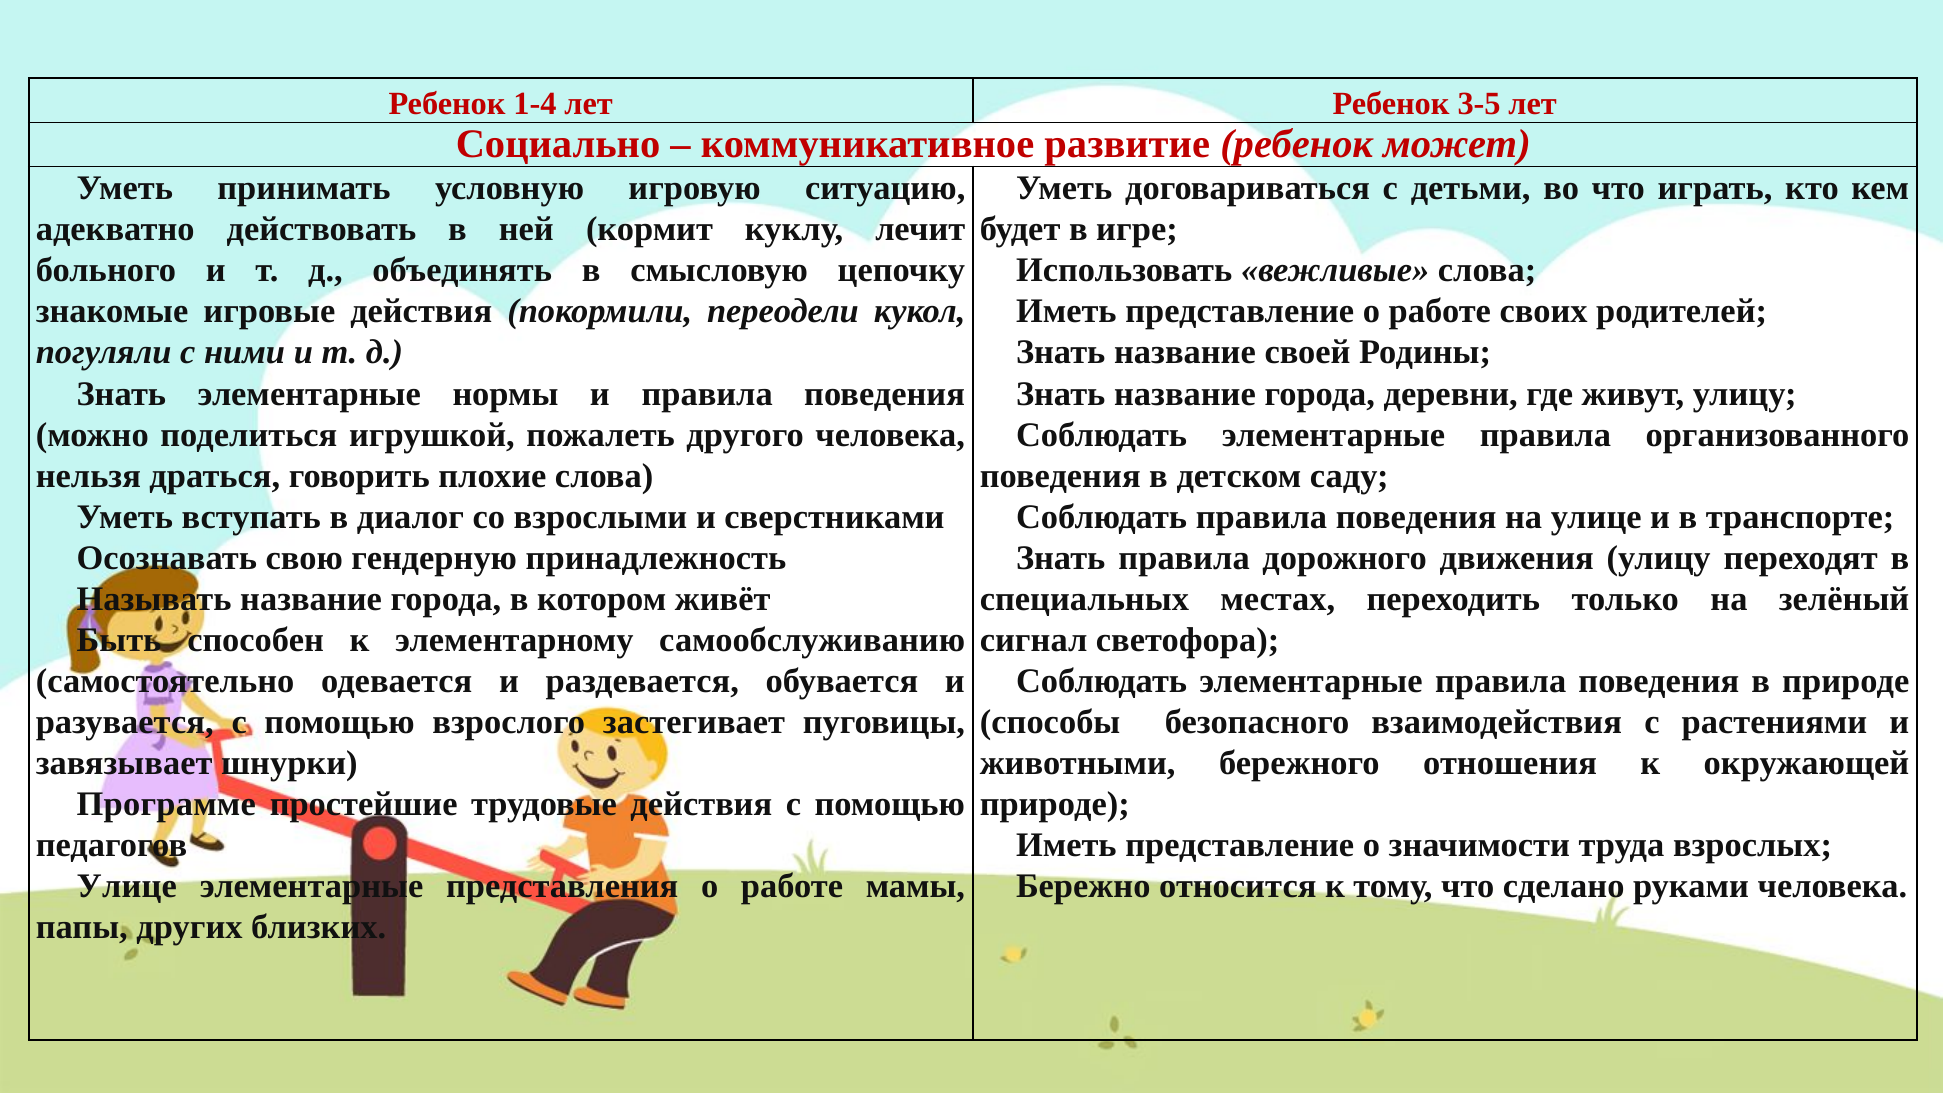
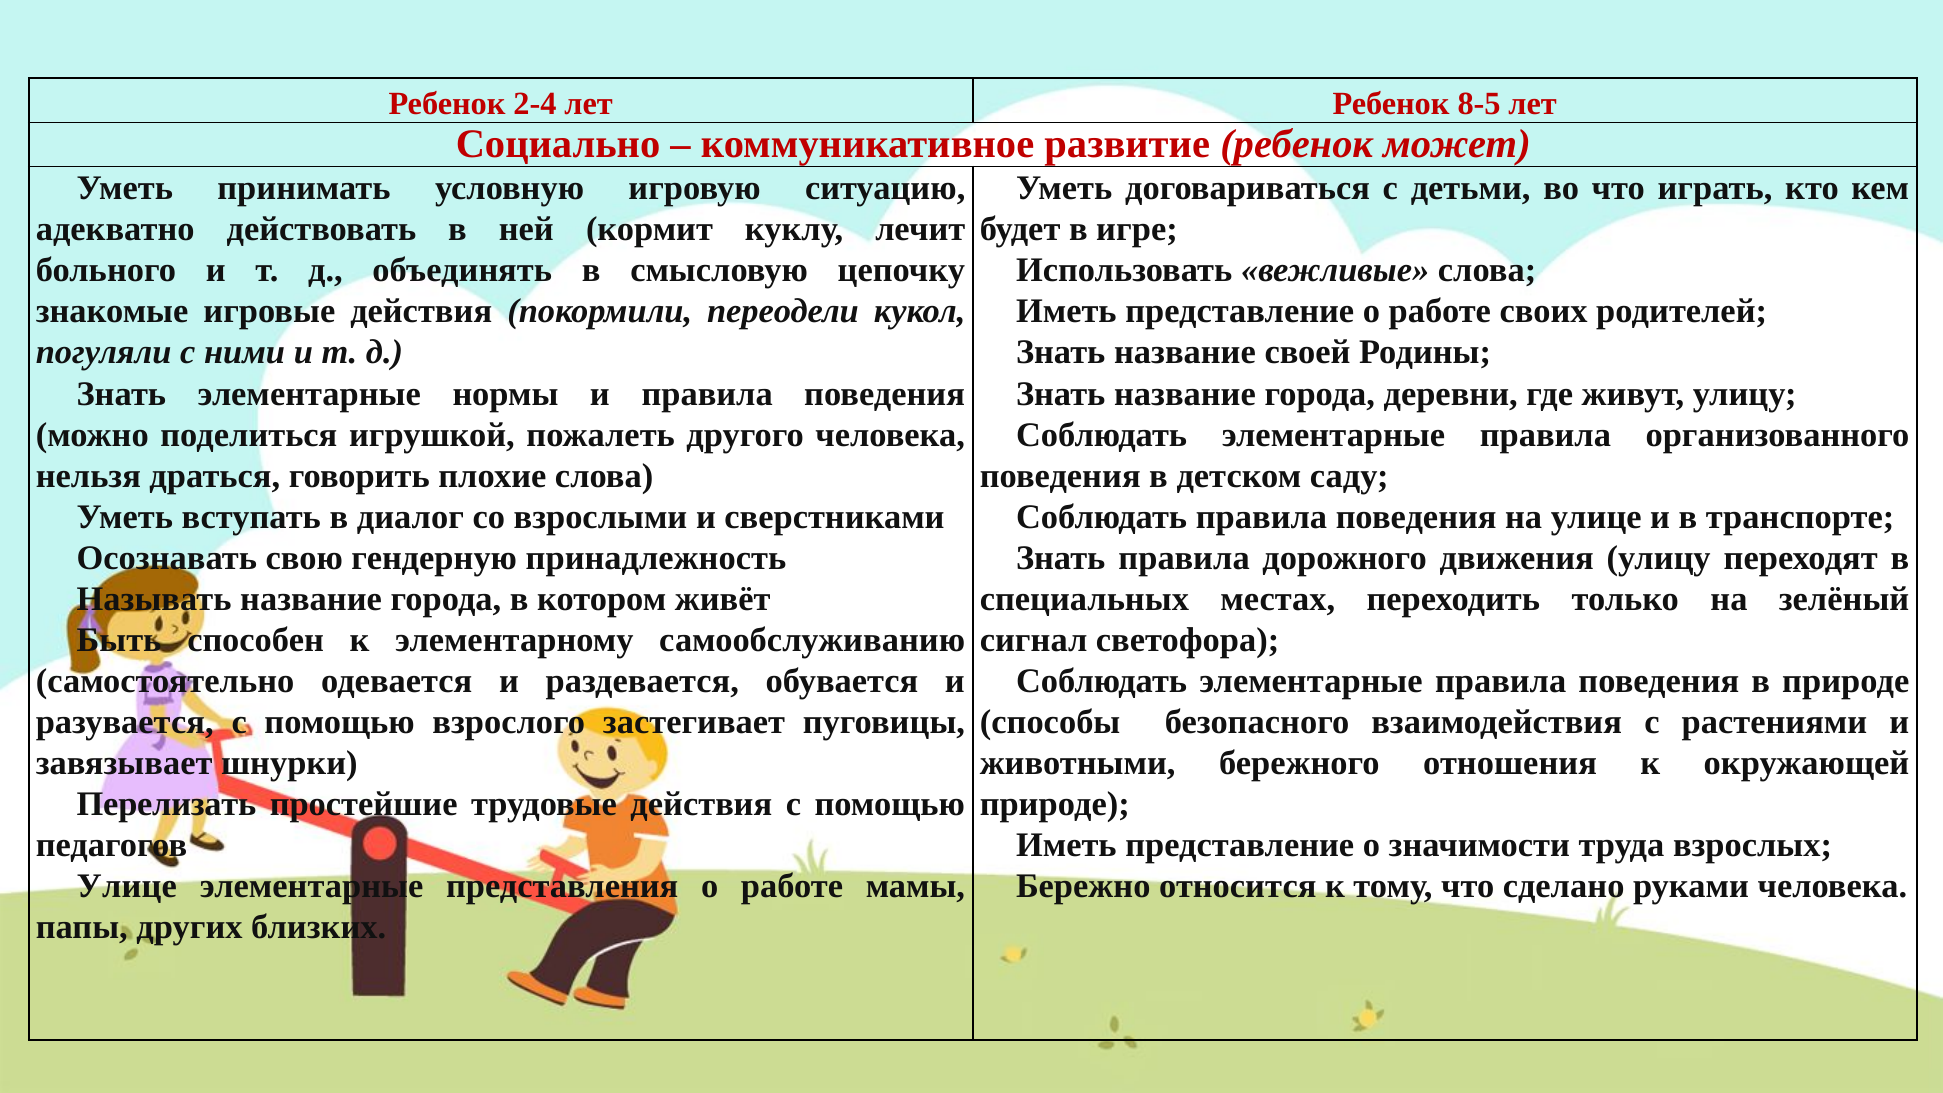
1-4: 1-4 -> 2-4
3-5: 3-5 -> 8-5
Программе: Программе -> Перелизать
